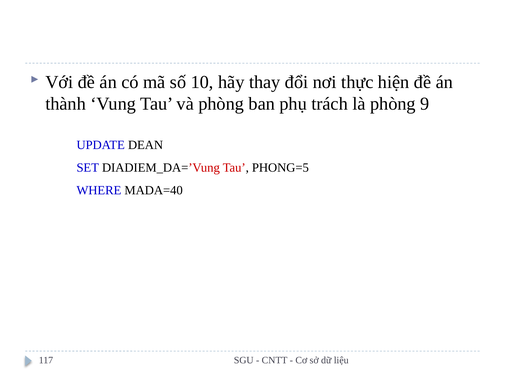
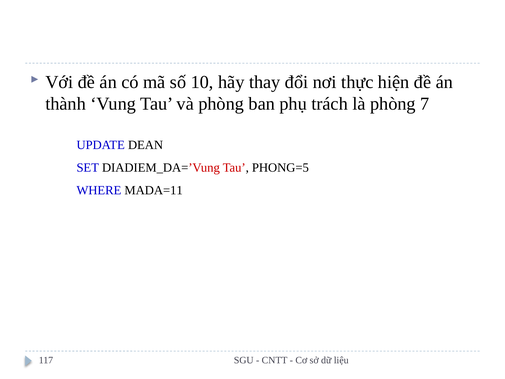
9: 9 -> 7
MADA=40: MADA=40 -> MADA=11
